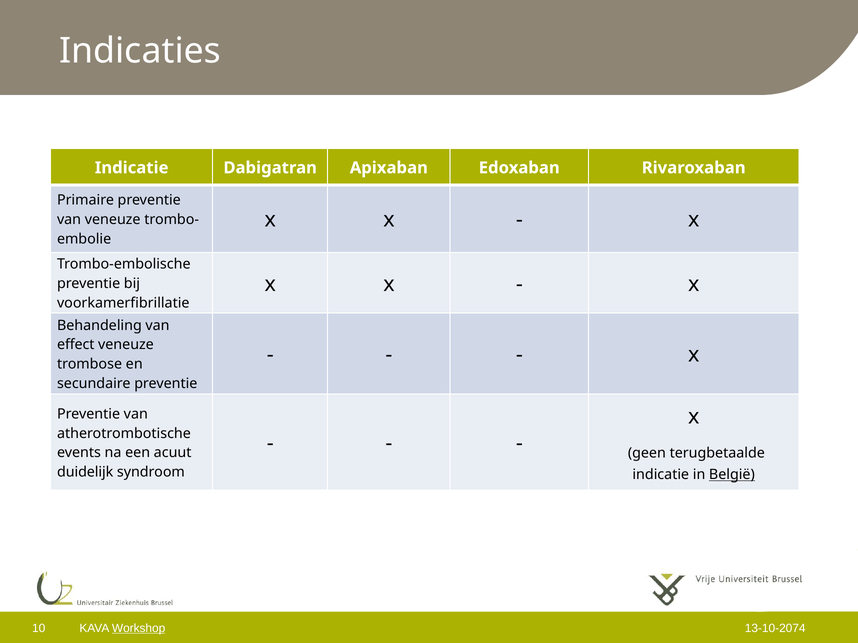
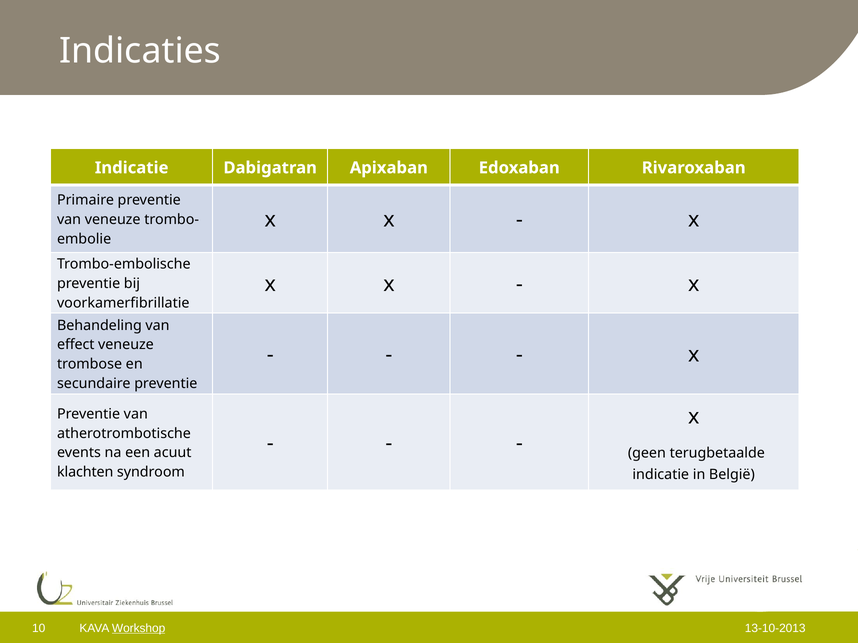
duidelijk: duidelijk -> klachten
België underline: present -> none
13-10-2074: 13-10-2074 -> 13-10-2013
